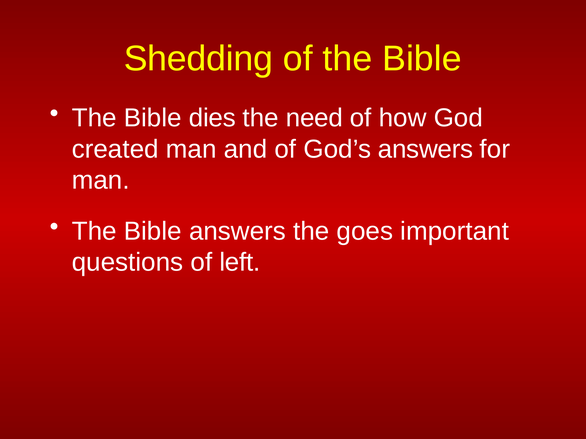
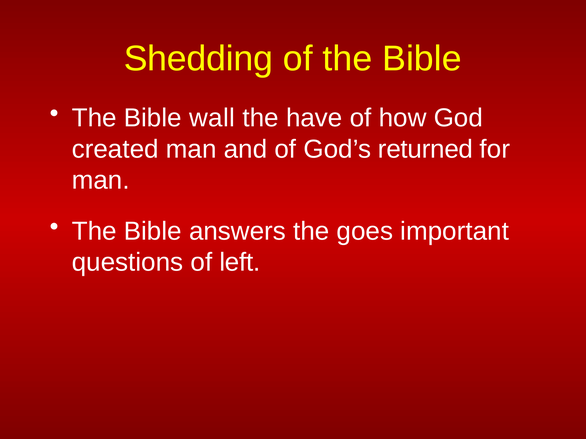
dies: dies -> wall
need: need -> have
God’s answers: answers -> returned
